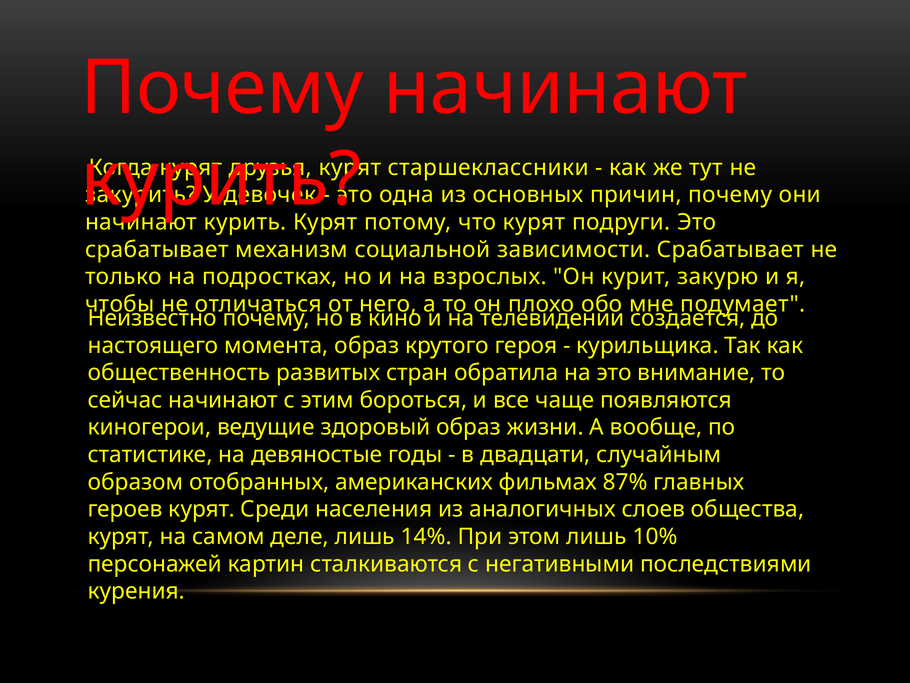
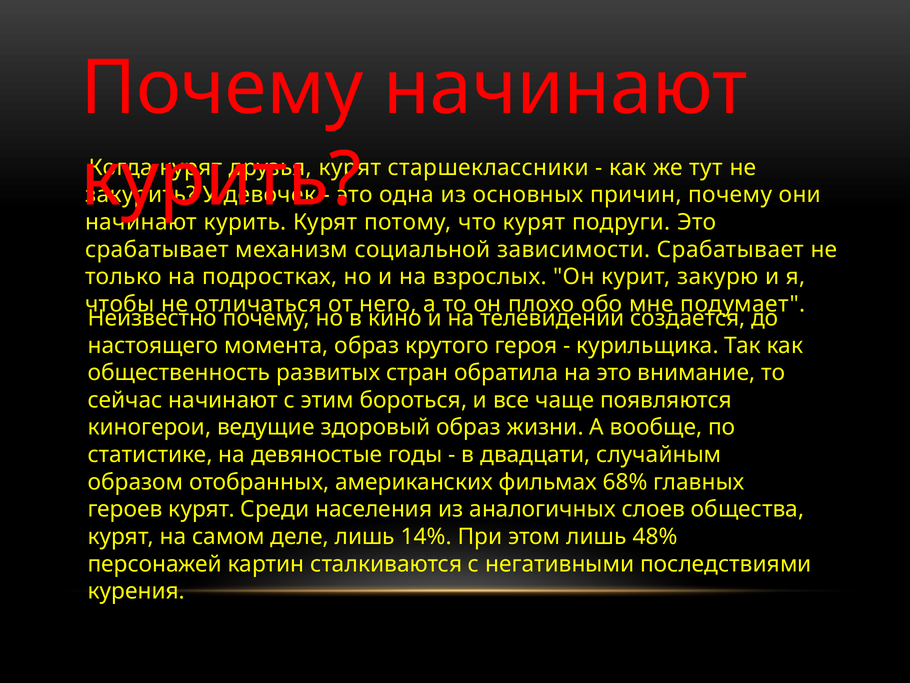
87%: 87% -> 68%
10%: 10% -> 48%
